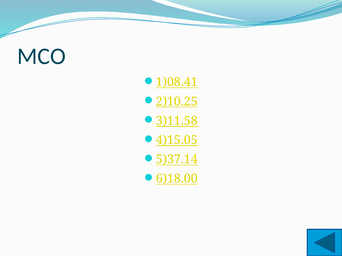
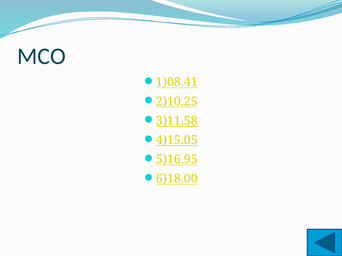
5)37.14: 5)37.14 -> 5)16.95
